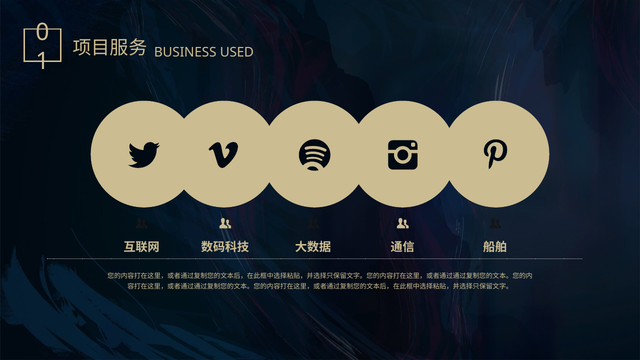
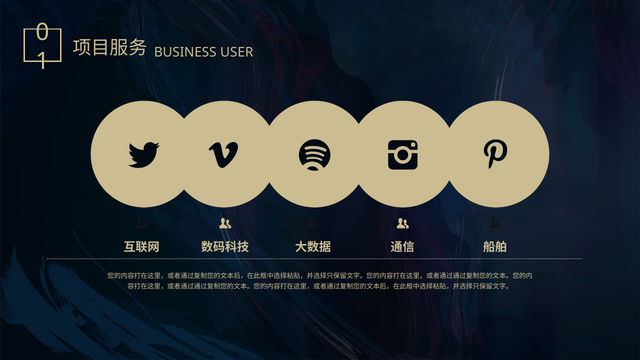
USED: USED -> USER
